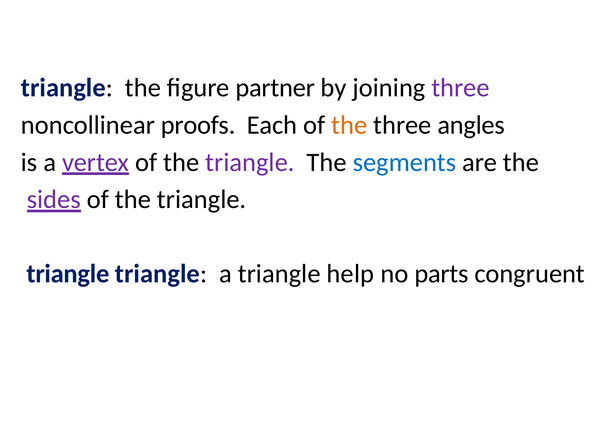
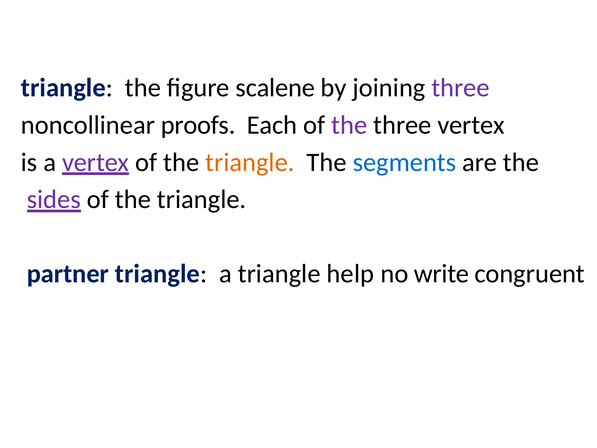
partner: partner -> scalene
the at (349, 125) colour: orange -> purple
three angles: angles -> vertex
triangle at (250, 162) colour: purple -> orange
triangle at (68, 274): triangle -> partner
parts: parts -> write
